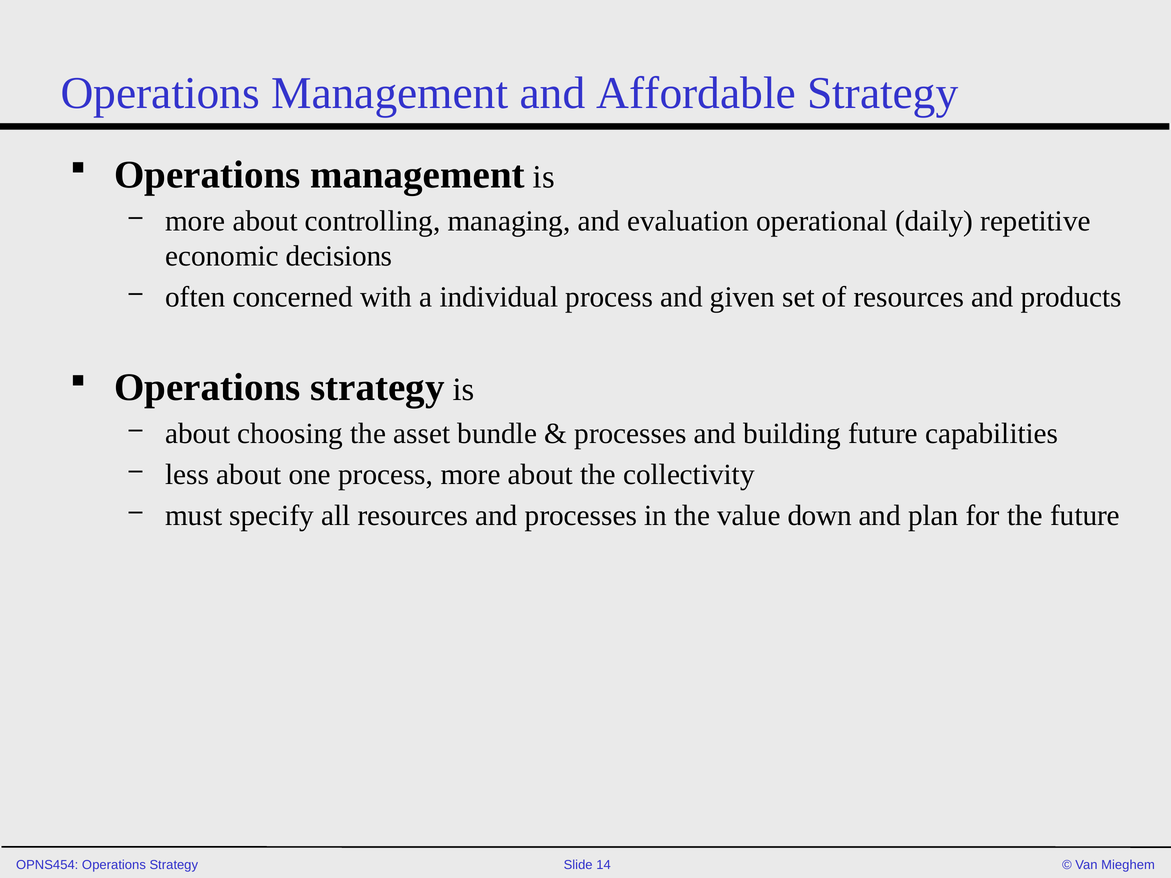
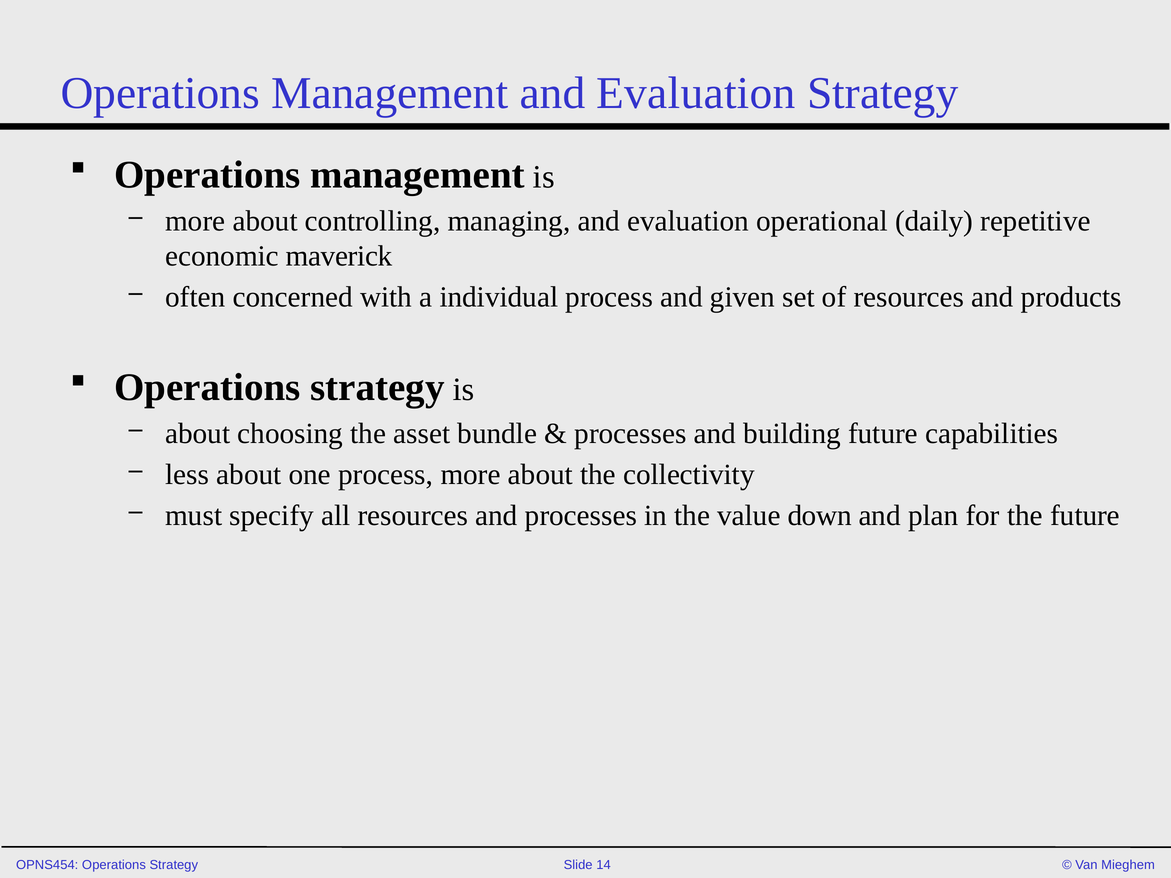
Management and Affordable: Affordable -> Evaluation
decisions: decisions -> maverick
